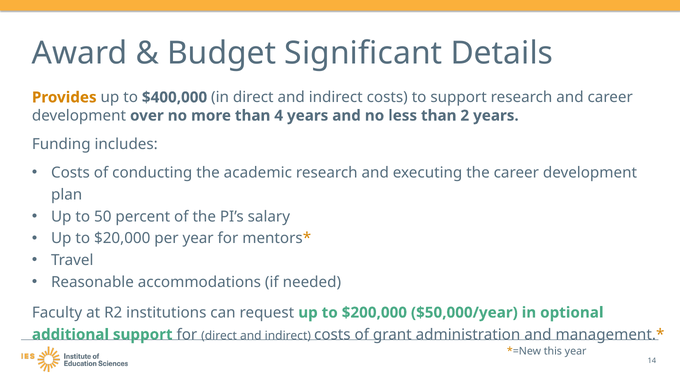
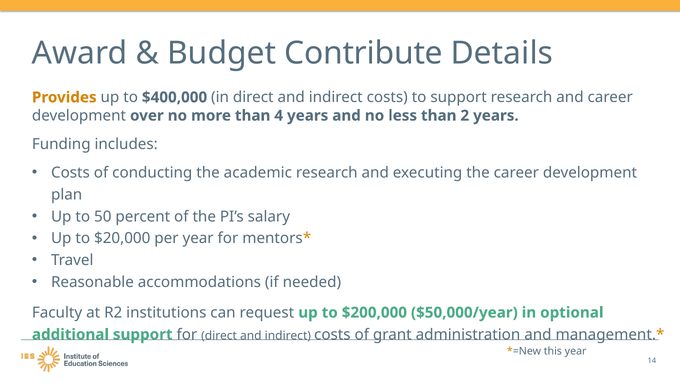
Significant: Significant -> Contribute
